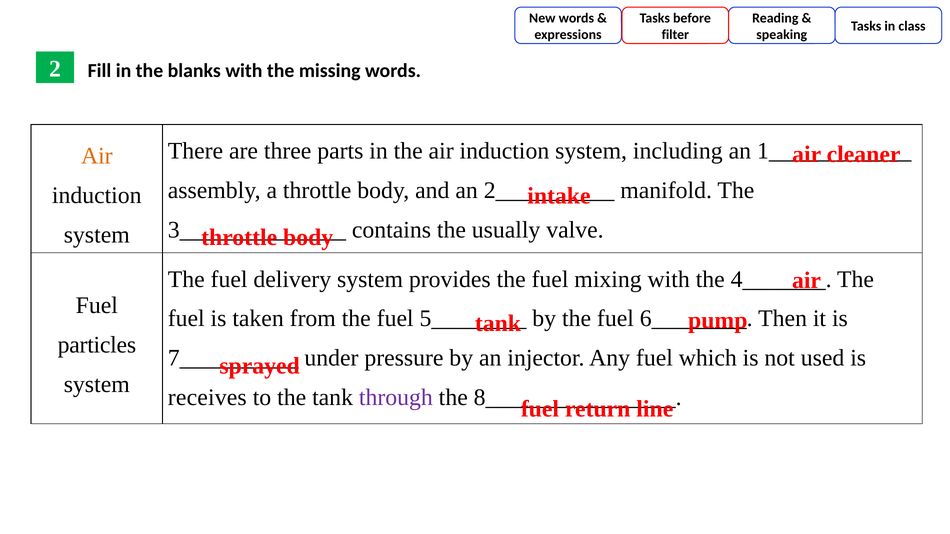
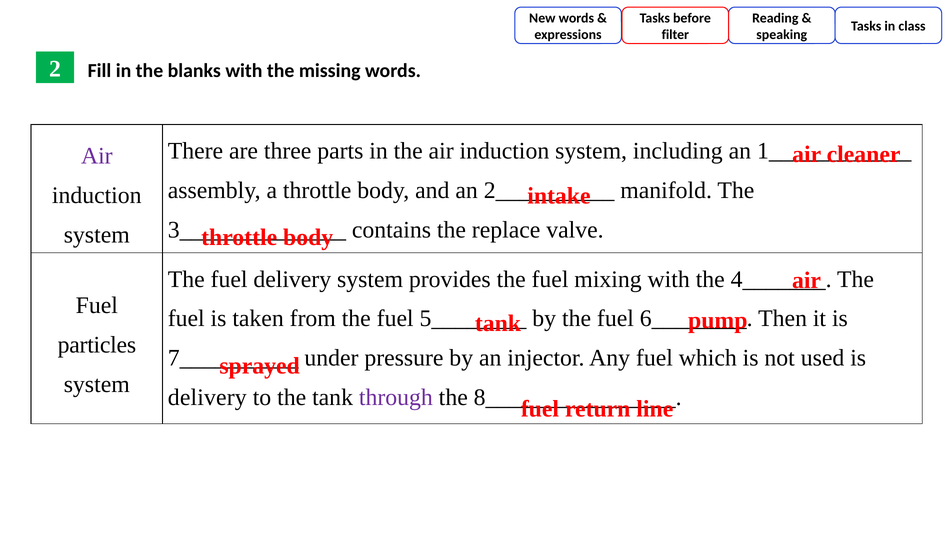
Air at (97, 156) colour: orange -> purple
usually: usually -> replace
receives at (207, 398): receives -> delivery
